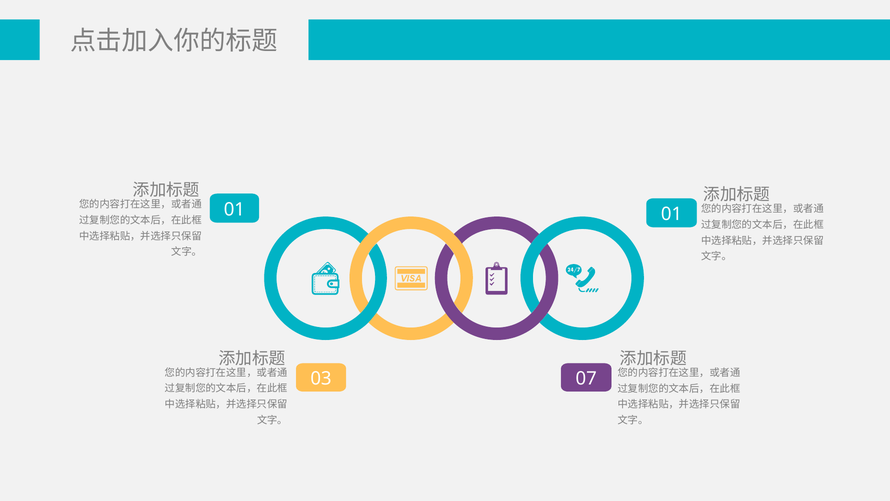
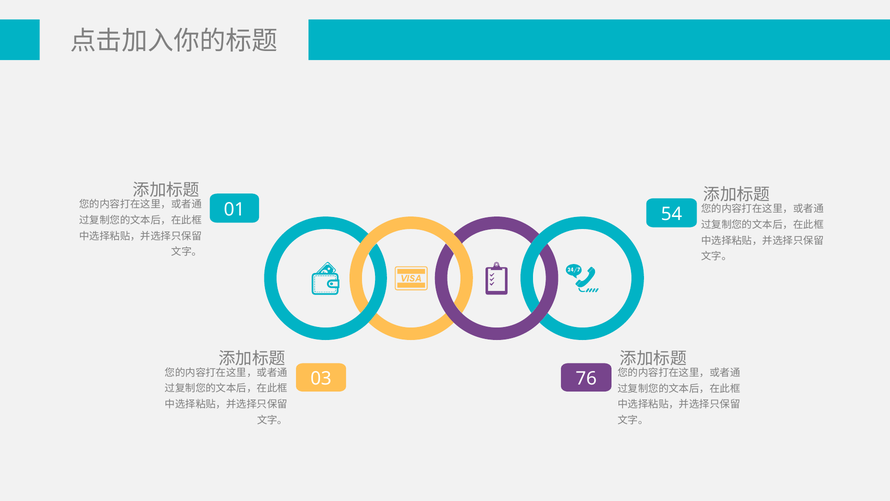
01 01: 01 -> 54
07: 07 -> 76
